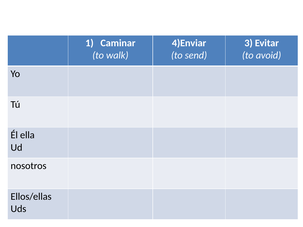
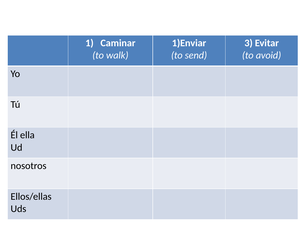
4)Enviar: 4)Enviar -> 1)Enviar
